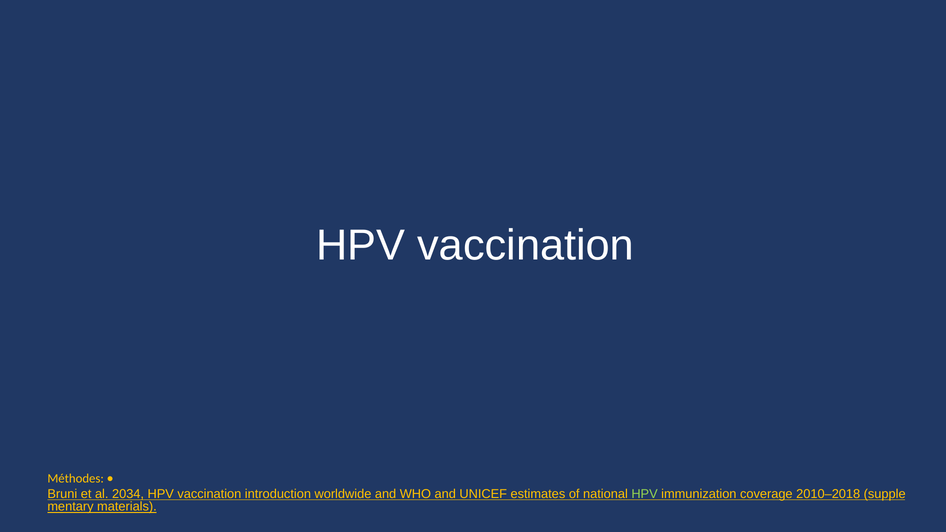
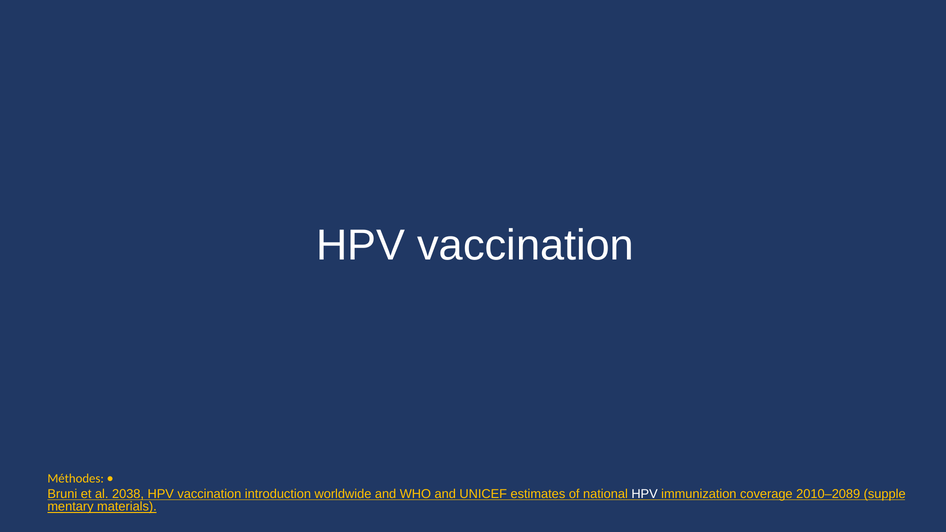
2034: 2034 -> 2038
HPV at (645, 494) colour: light green -> white
2010–2018: 2010–2018 -> 2010–2089
